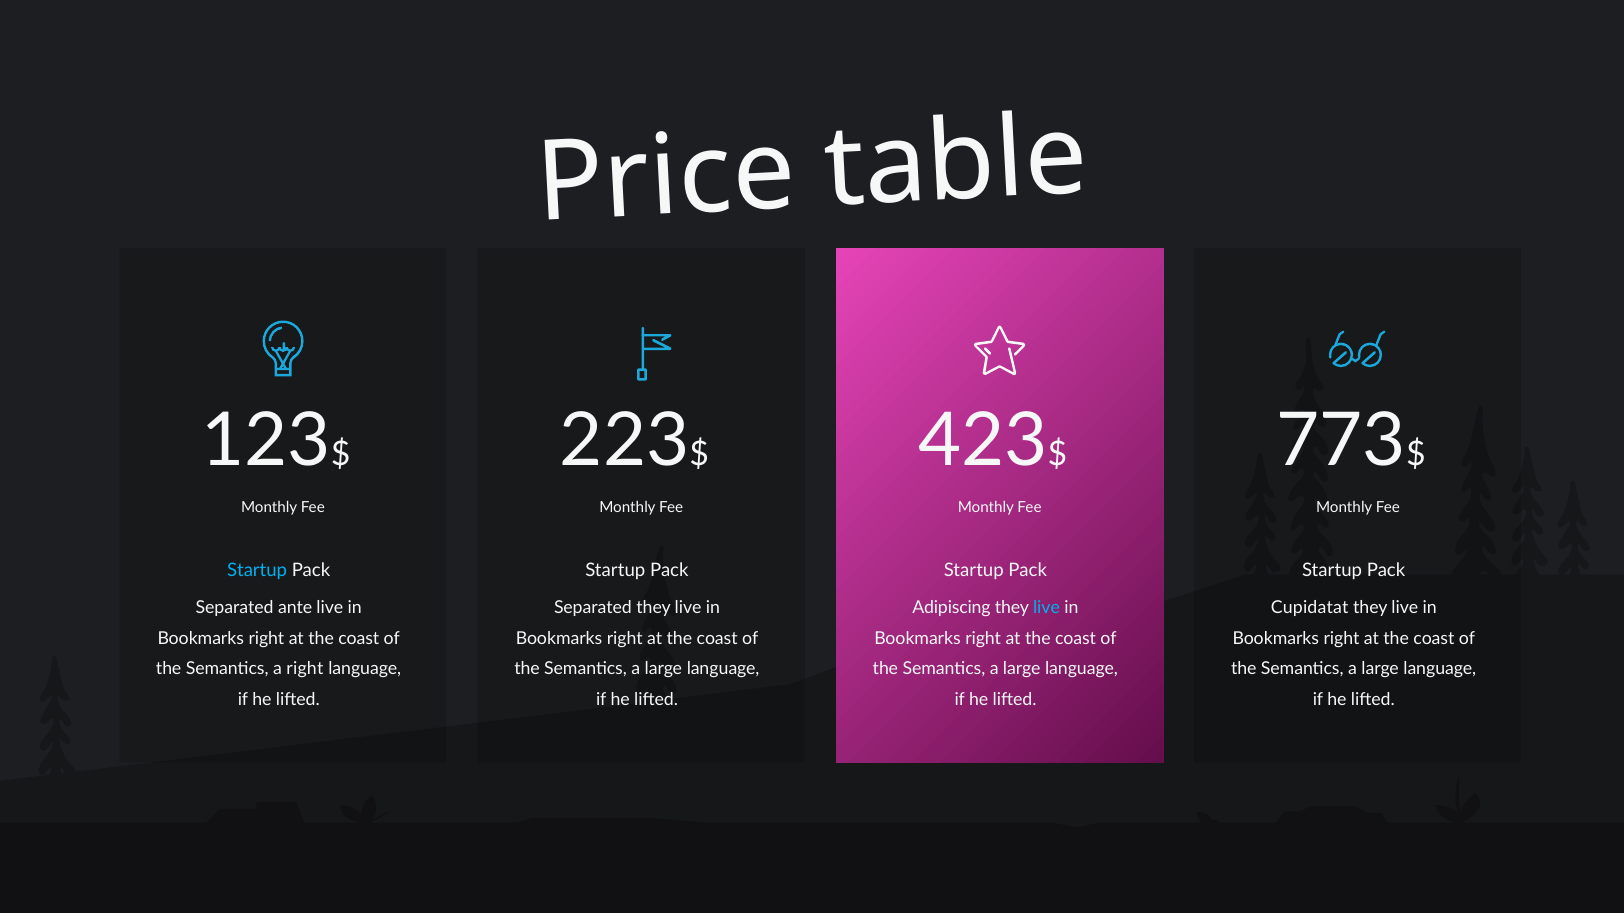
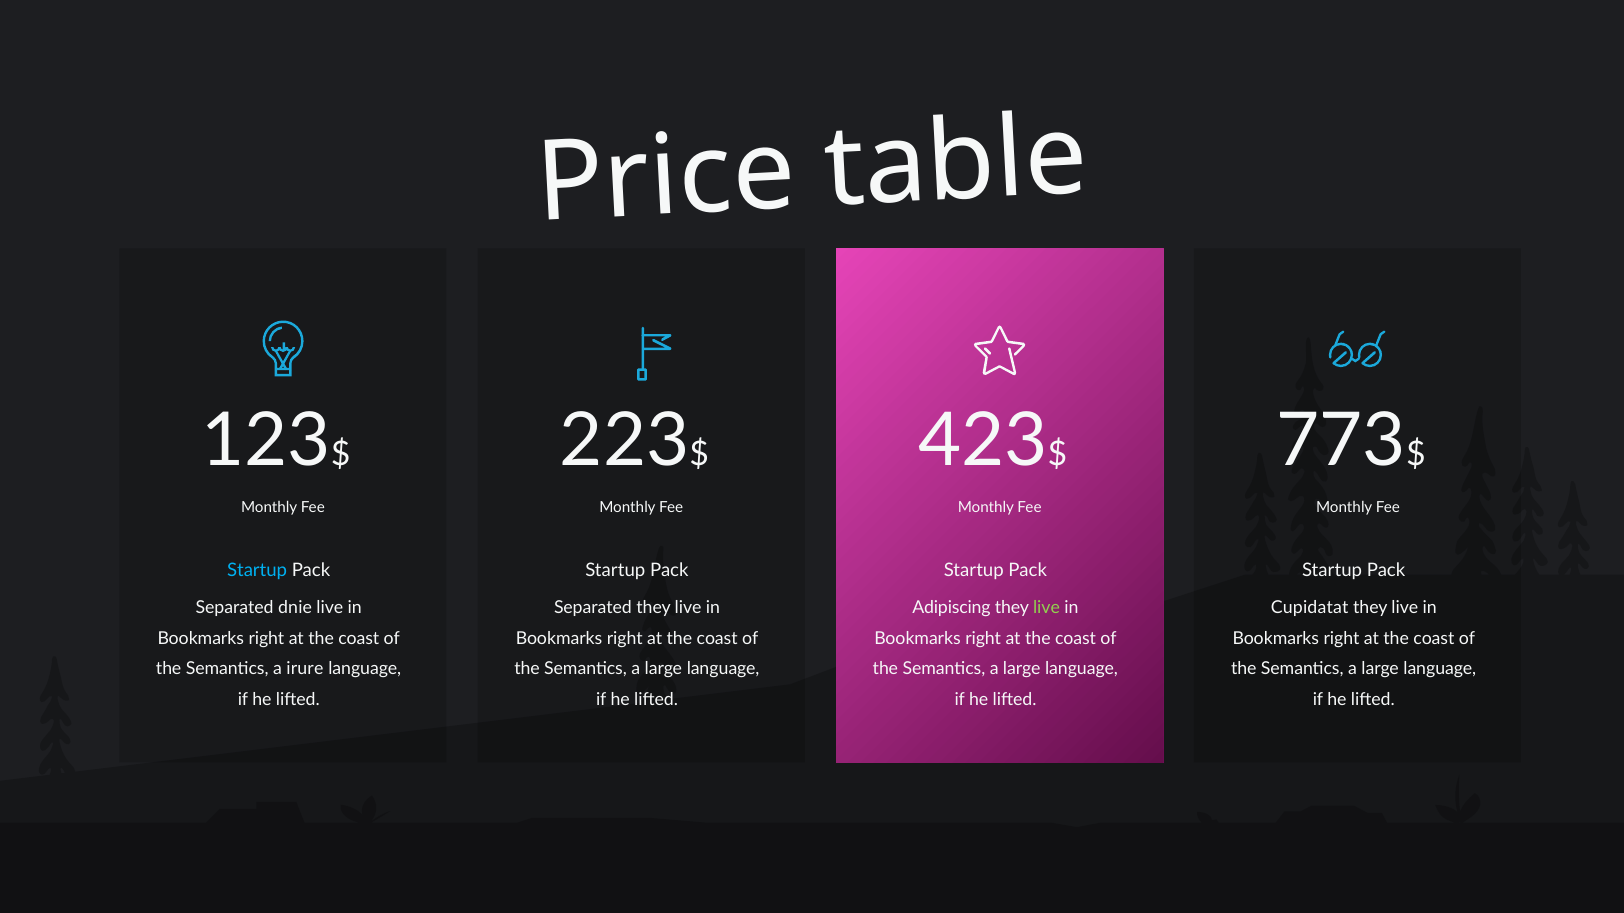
ante: ante -> dnie
live at (1047, 608) colour: light blue -> light green
a right: right -> irure
